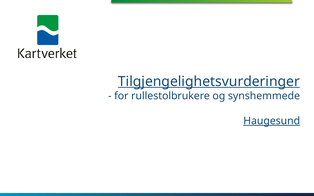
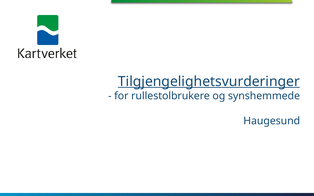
Haugesund underline: present -> none
